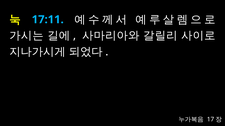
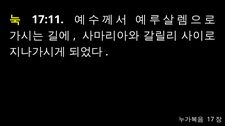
17:11 colour: light blue -> white
